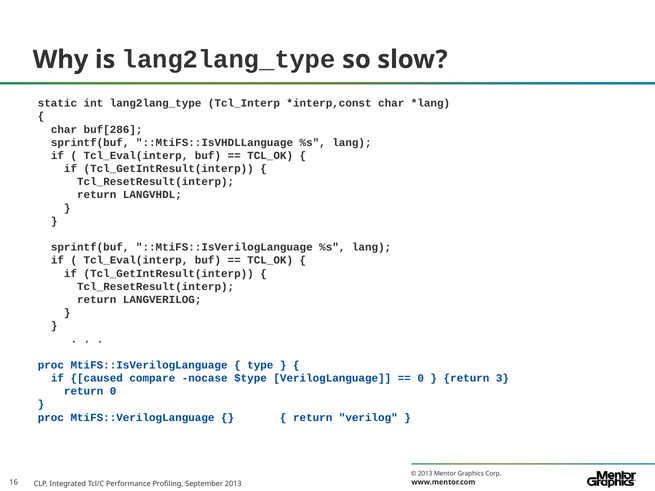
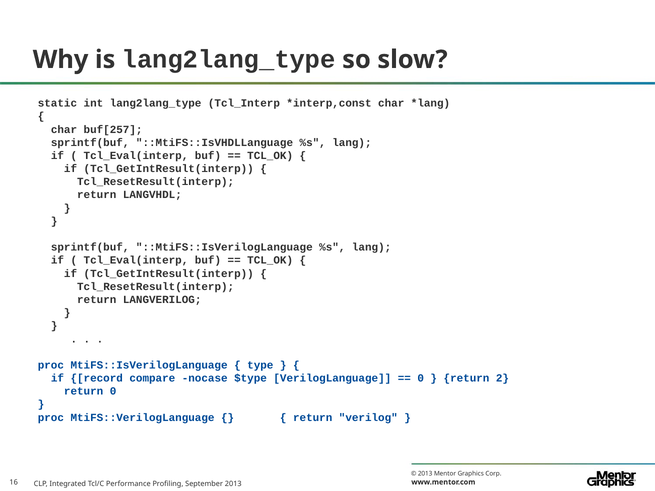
buf[286: buf[286 -> buf[257
caused: caused -> record
3: 3 -> 2
